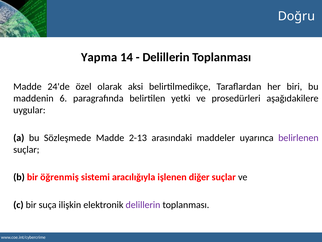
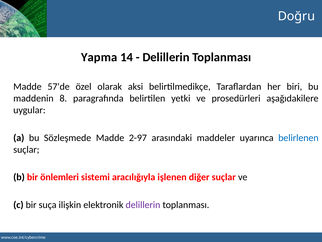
24'de: 24'de -> 57'de
6: 6 -> 8
2-13: 2-13 -> 2-97
belirlenen colour: purple -> blue
öğrenmiş: öğrenmiş -> önlemleri
